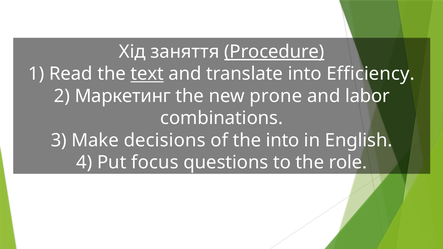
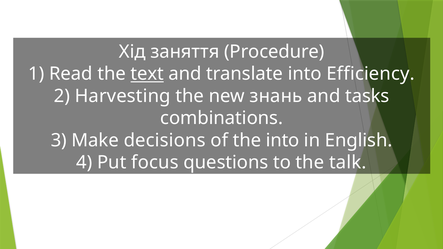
Procedure underline: present -> none
Маркетинг: Маркетинг -> Harvesting
prone: prone -> знань
labor: labor -> tasks
role: role -> talk
